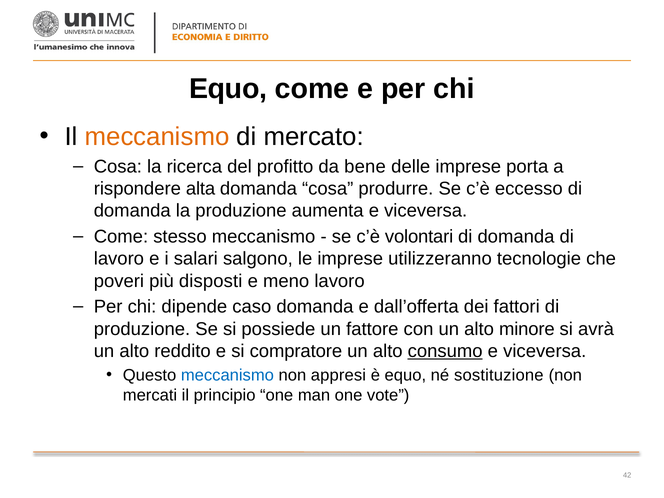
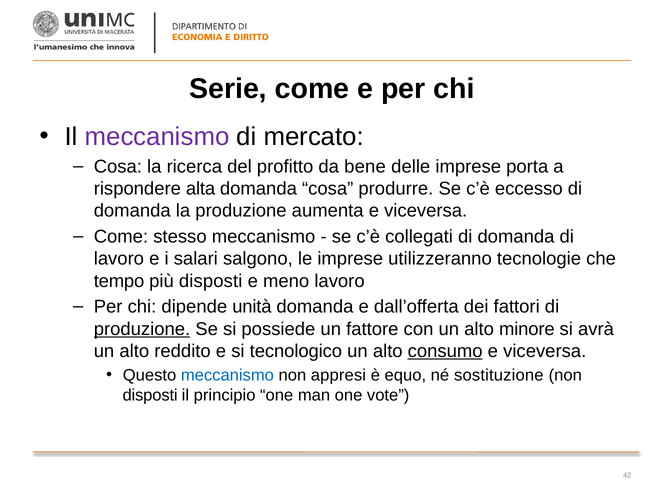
Equo at (228, 89): Equo -> Serie
meccanismo at (157, 137) colour: orange -> purple
volontari: volontari -> collegati
poveri: poveri -> tempo
caso: caso -> unità
produzione at (142, 329) underline: none -> present
compratore: compratore -> tecnologico
mercati at (150, 395): mercati -> disposti
